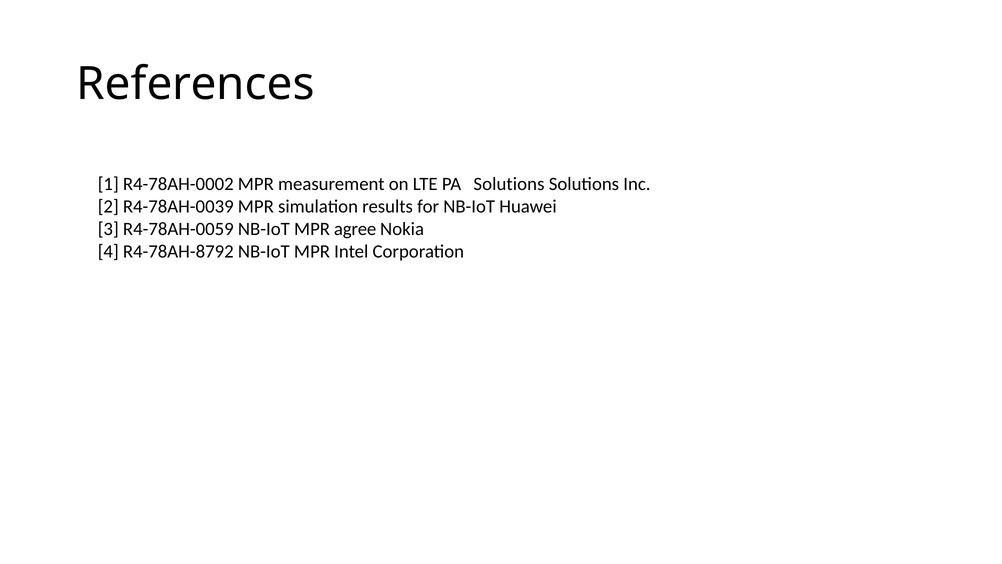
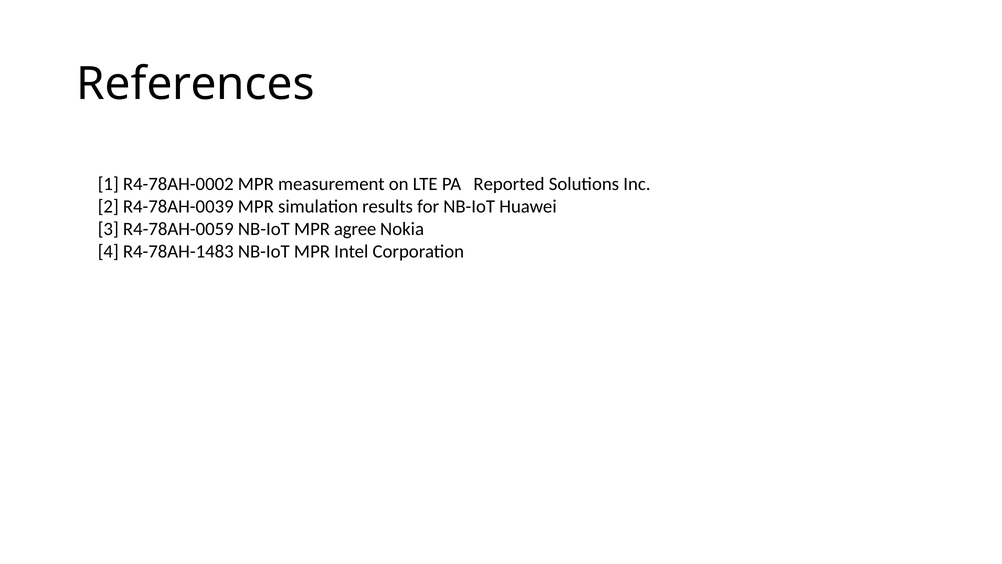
PA Solutions: Solutions -> Reported
R4-78AH-8792: R4-78AH-8792 -> R4-78AH-1483
